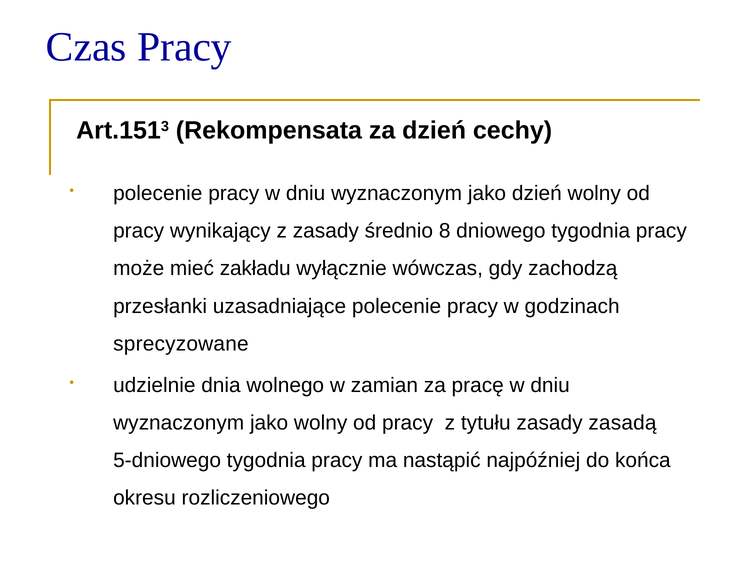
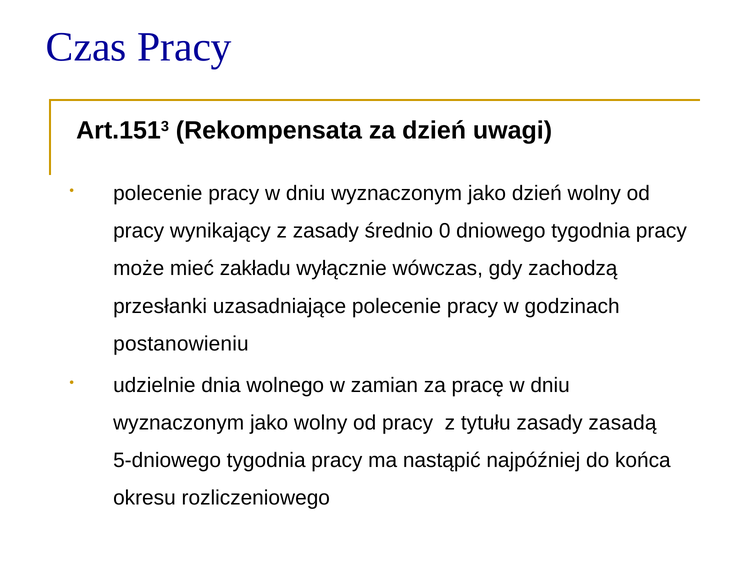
cechy: cechy -> uwagi
8: 8 -> 0
sprecyzowane: sprecyzowane -> postanowieniu
